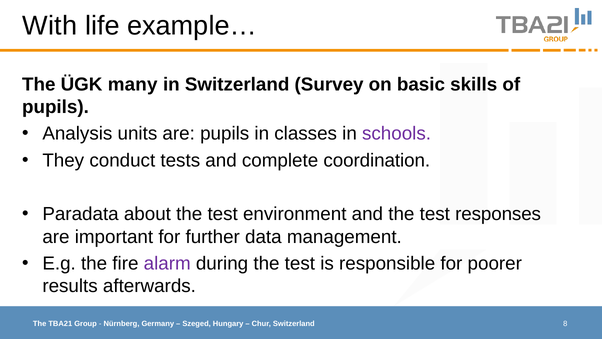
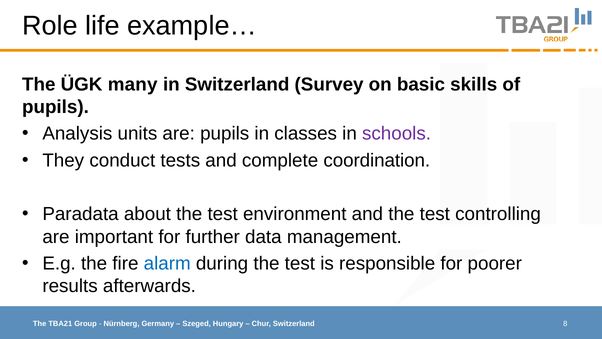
With: With -> Role
responses: responses -> controlling
alarm colour: purple -> blue
